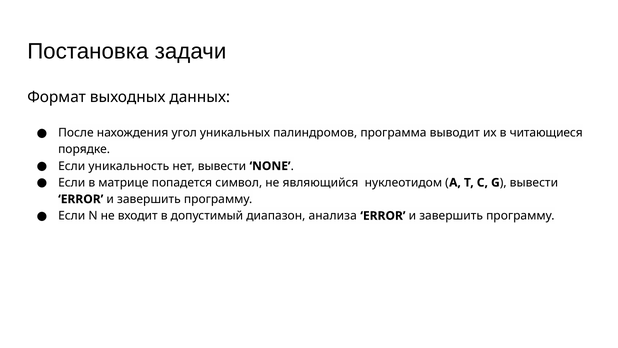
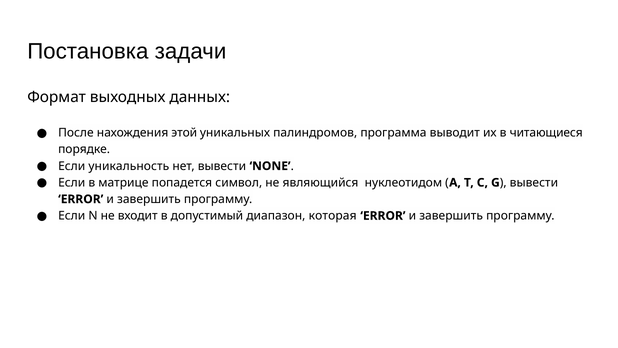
угол: угол -> этой
анализа: анализа -> которая
